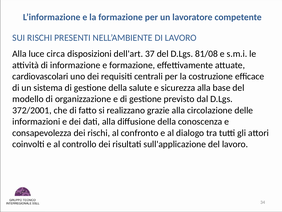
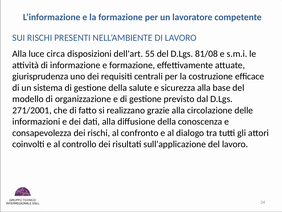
37: 37 -> 55
cardiovascolari: cardiovascolari -> giurisprudenza
372/2001: 372/2001 -> 271/2001
